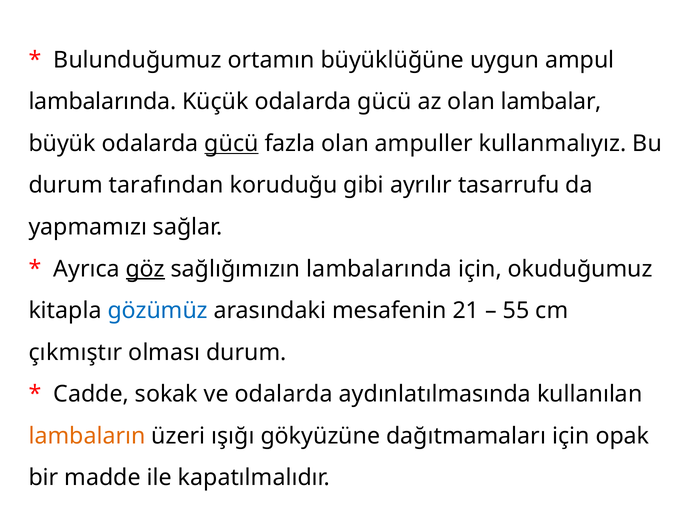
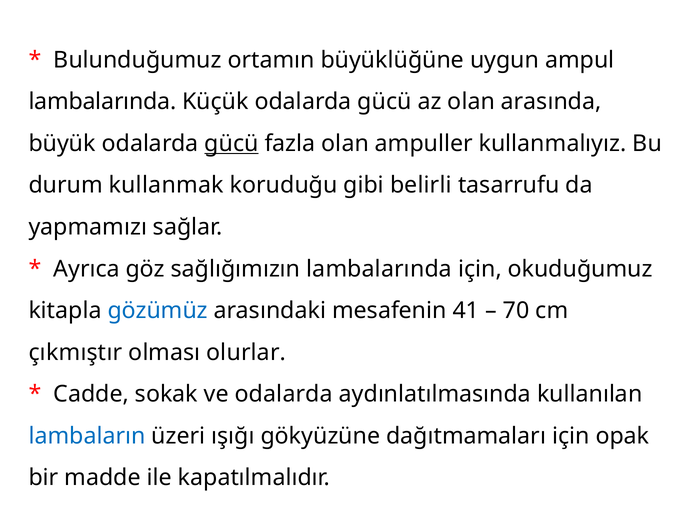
lambalar: lambalar -> arasında
tarafından: tarafından -> kullanmak
ayrılır: ayrılır -> belirli
göz underline: present -> none
21: 21 -> 41
55: 55 -> 70
olması durum: durum -> olurlar
lambaların colour: orange -> blue
